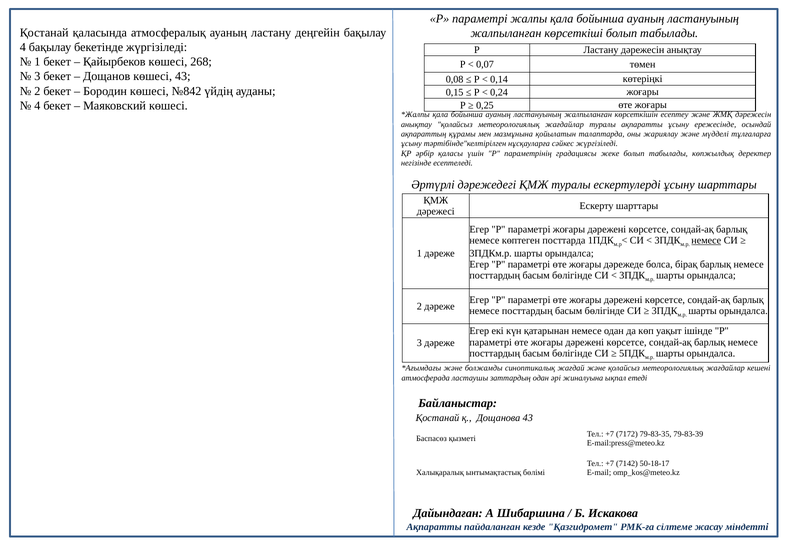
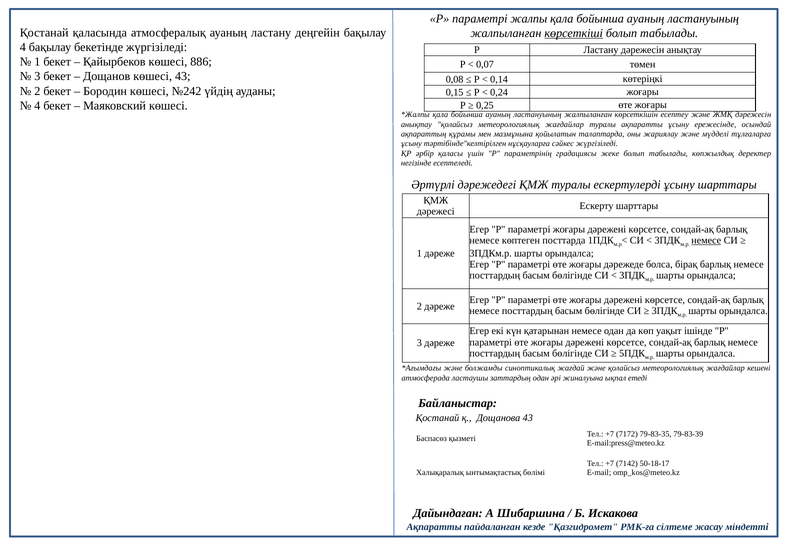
көрсеткіші underline: none -> present
268: 268 -> 886
№842: №842 -> №242
